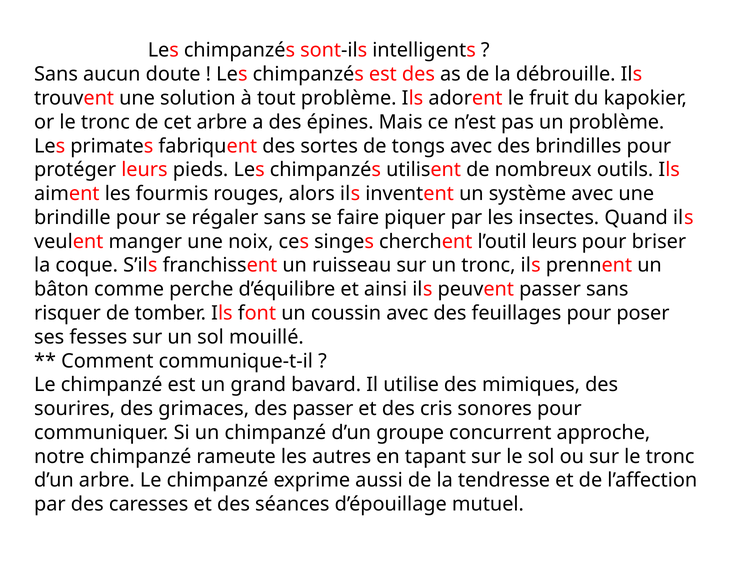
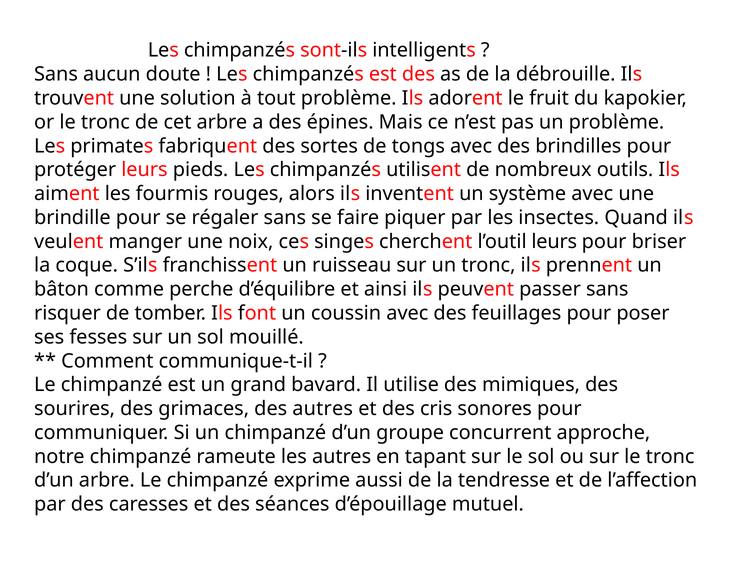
des passer: passer -> autres
